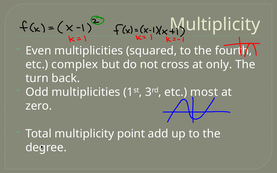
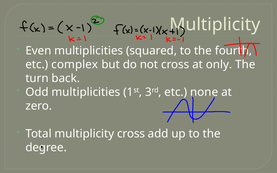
most: most -> none
multiplicity point: point -> cross
